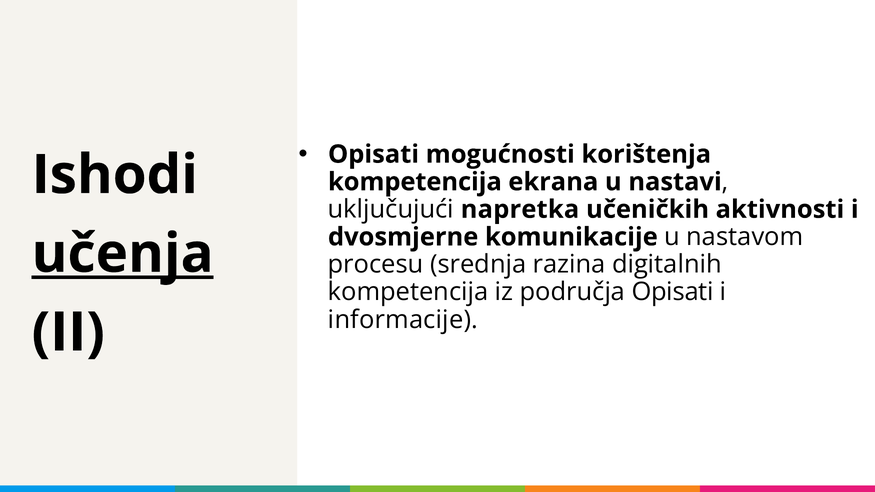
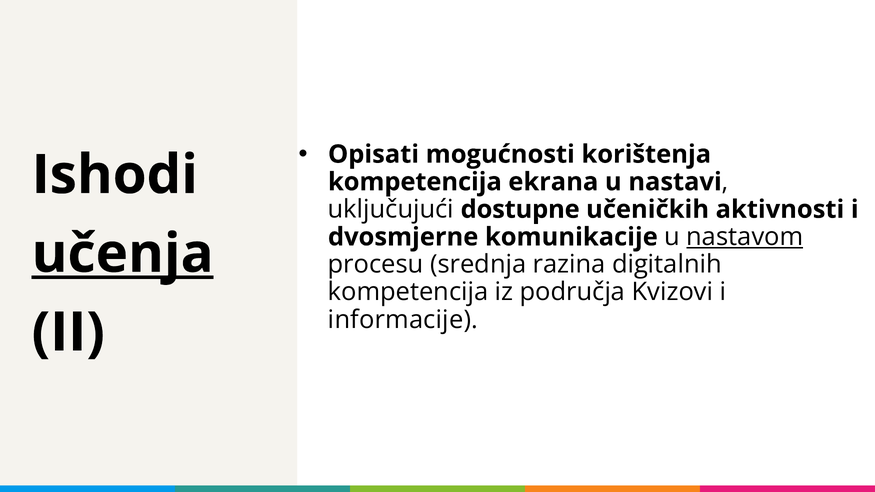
napretka: napretka -> dostupne
nastavom underline: none -> present
područja Opisati: Opisati -> Kvizovi
